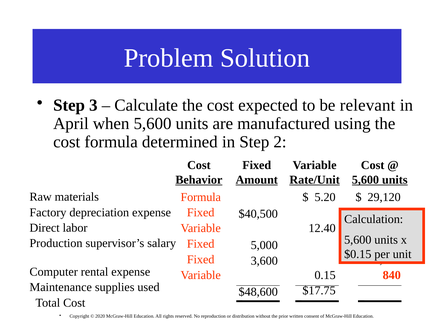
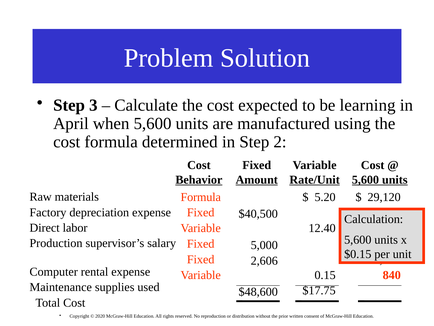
relevant: relevant -> learning
3,600: 3,600 -> 2,606
